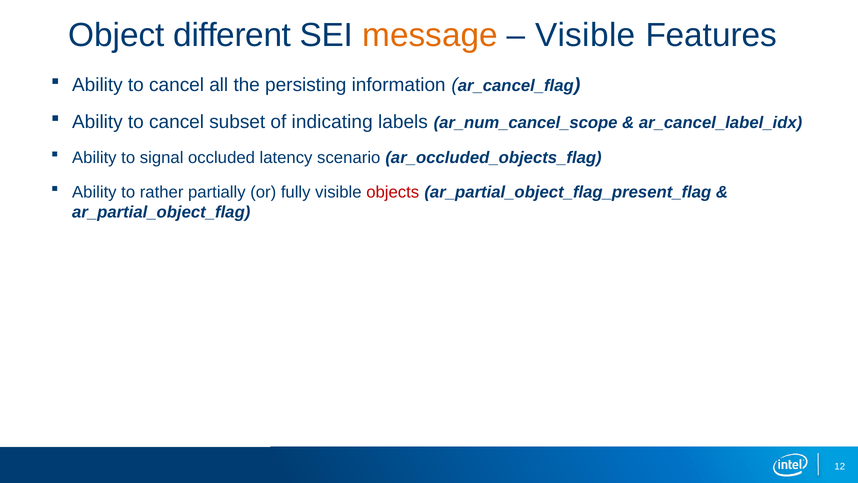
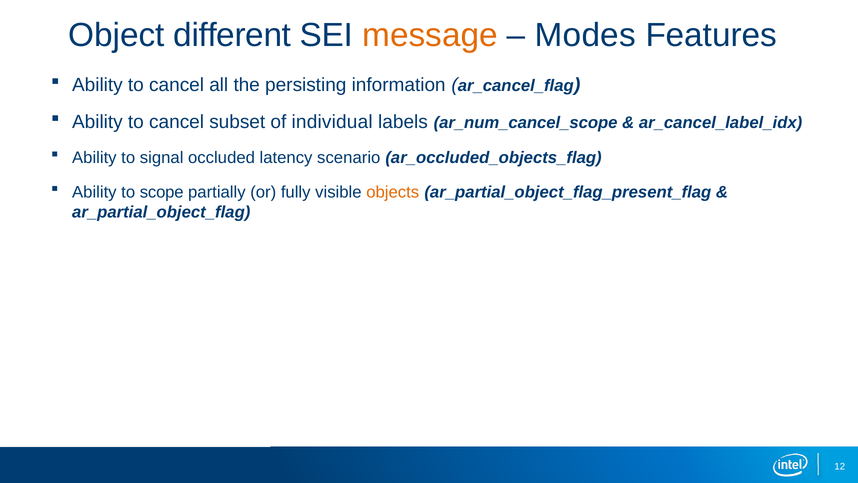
Visible at (585, 35): Visible -> Modes
indicating: indicating -> individual
rather: rather -> scope
objects colour: red -> orange
